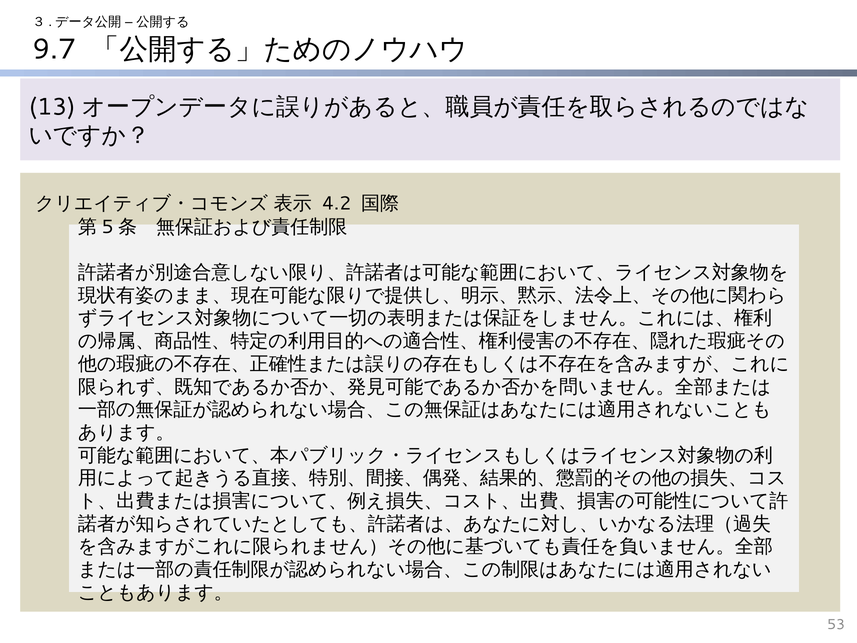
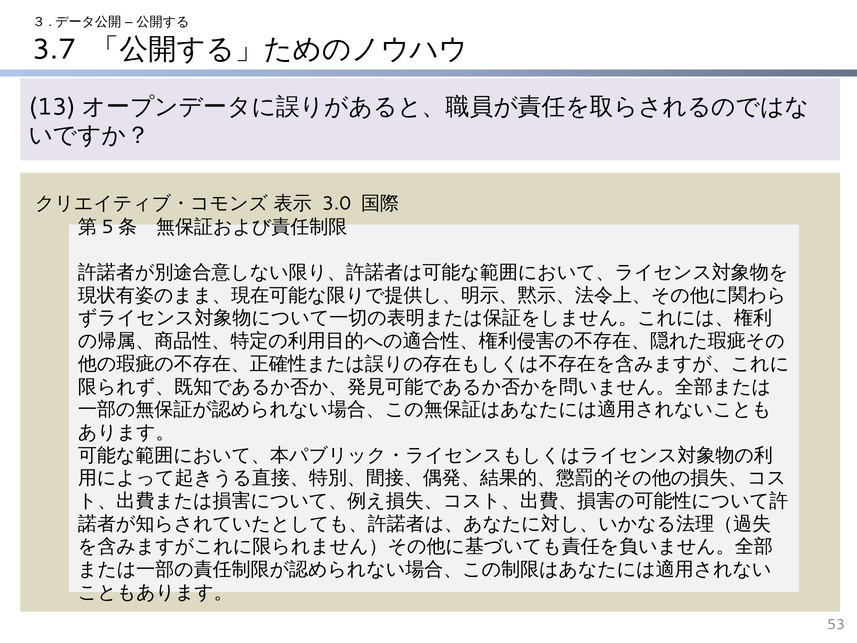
9.7: 9.7 -> 3.7
4.2: 4.2 -> 3.0
